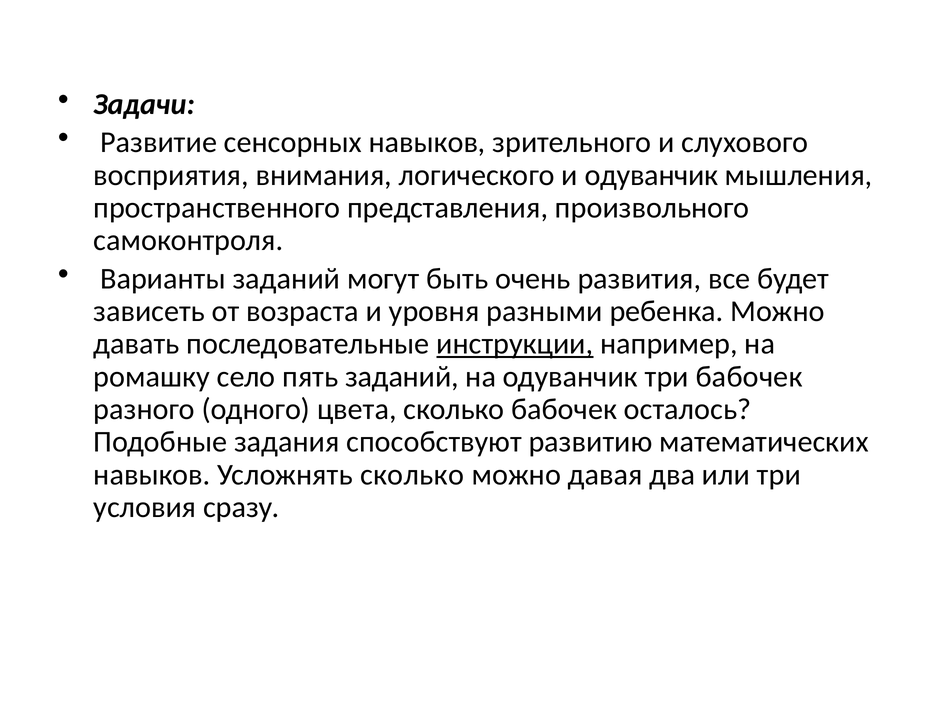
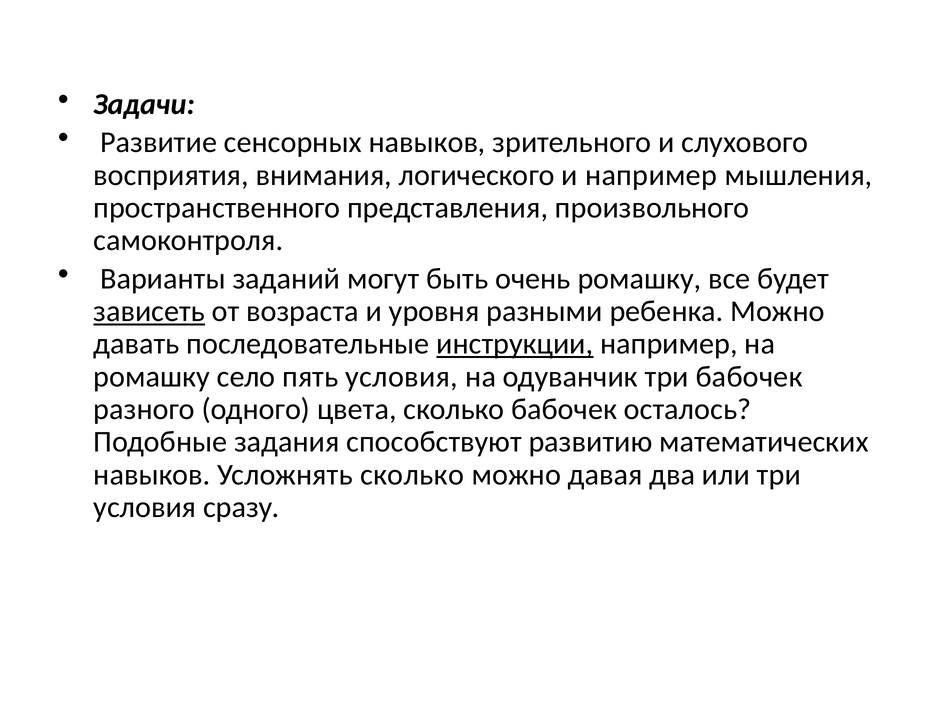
и одуванчик: одуванчик -> например
очень развития: развития -> ромашку
зависеть underline: none -> present
пять заданий: заданий -> условия
